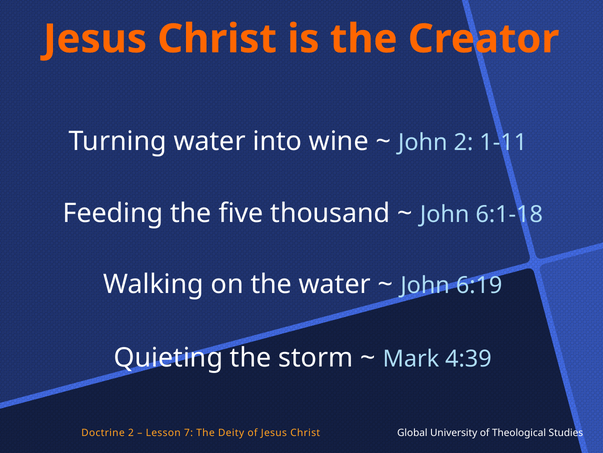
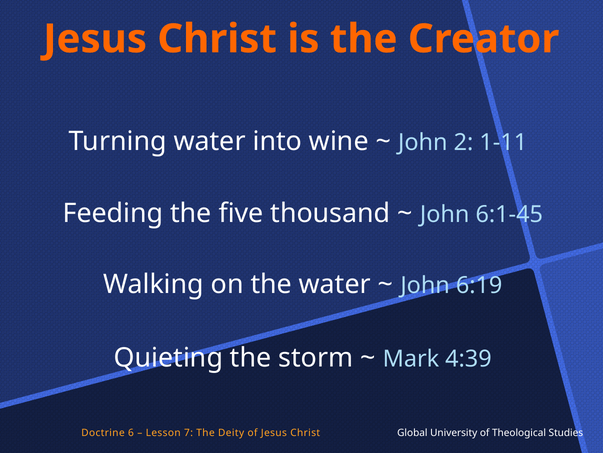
6:1-18: 6:1-18 -> 6:1-45
Doctrine 2: 2 -> 6
